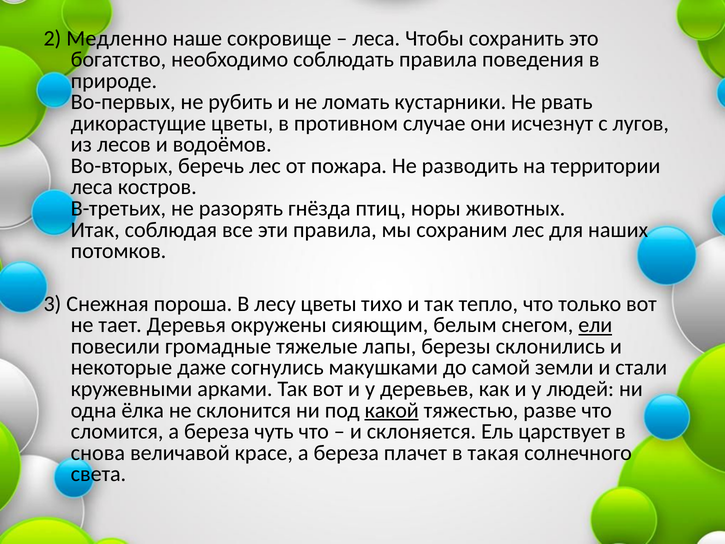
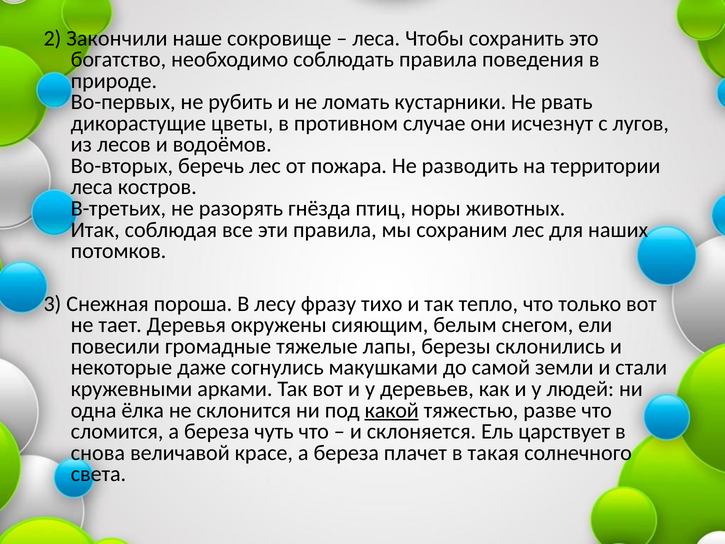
Медленно: Медленно -> Закончили
лесу цветы: цветы -> фразу
ели underline: present -> none
